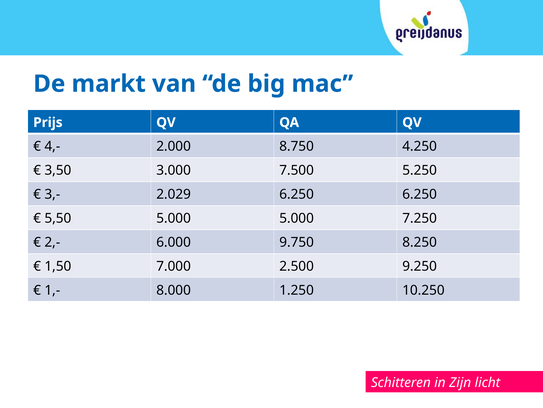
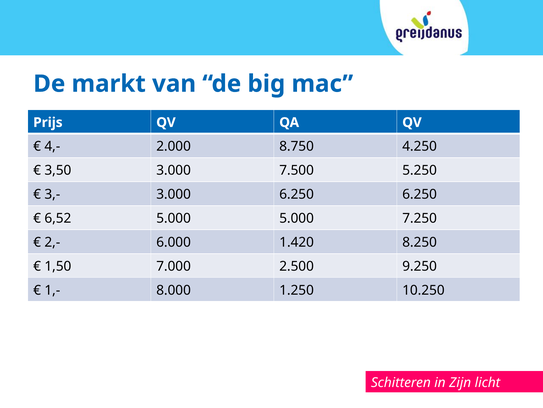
3,- 2.029: 2.029 -> 3.000
5,50: 5,50 -> 6,52
9.750: 9.750 -> 1.420
